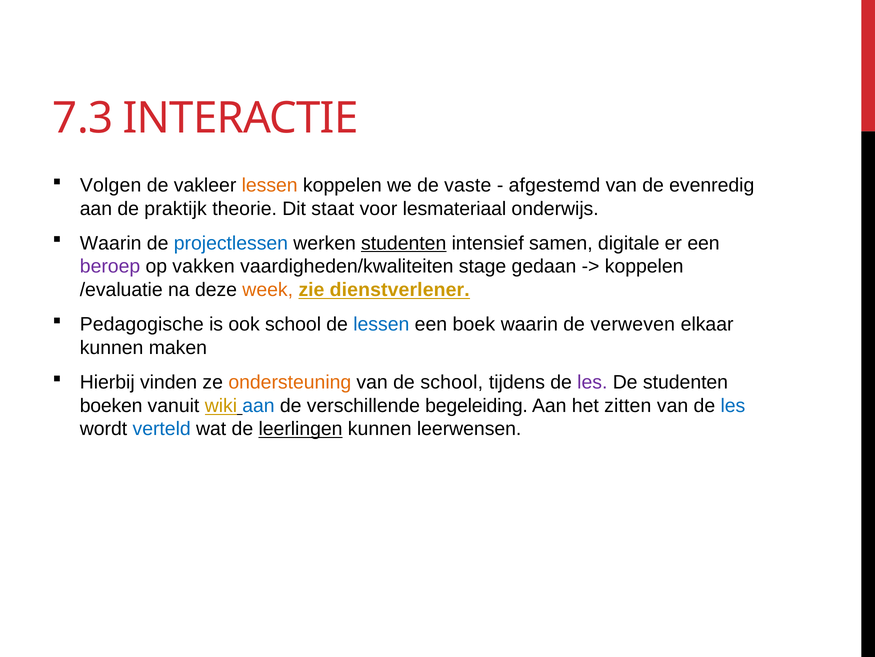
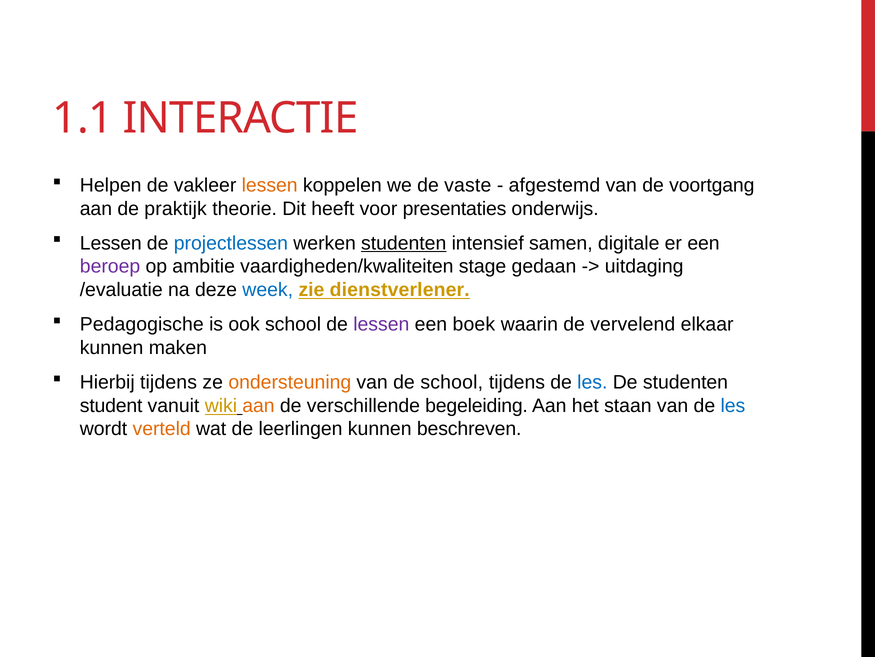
7.3: 7.3 -> 1.1
Volgen: Volgen -> Helpen
evenredig: evenredig -> voortgang
staat: staat -> heeft
lesmateriaal: lesmateriaal -> presentaties
Waarin at (111, 243): Waarin -> Lessen
vakken: vakken -> ambitie
koppelen at (644, 266): koppelen -> uitdaging
week colour: orange -> blue
lessen at (381, 324) colour: blue -> purple
verweven: verweven -> vervelend
Hierbij vinden: vinden -> tijdens
les at (592, 382) colour: purple -> blue
boeken: boeken -> student
aan at (258, 405) colour: blue -> orange
zitten: zitten -> staan
verteld colour: blue -> orange
leerlingen underline: present -> none
leerwensen: leerwensen -> beschreven
